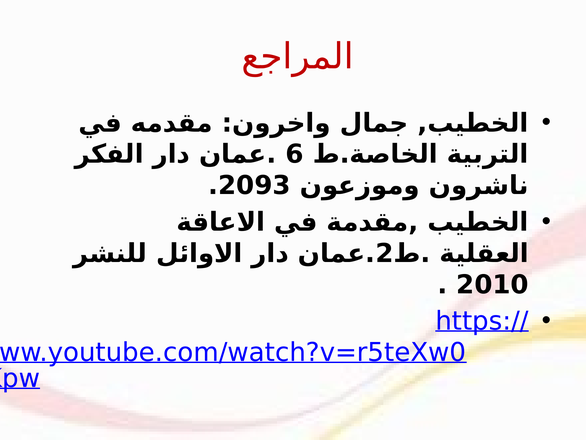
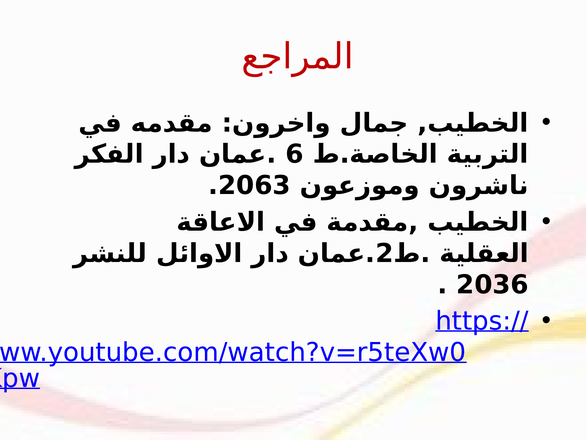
2093: 2093 -> 2063
2010: 2010 -> 2036
